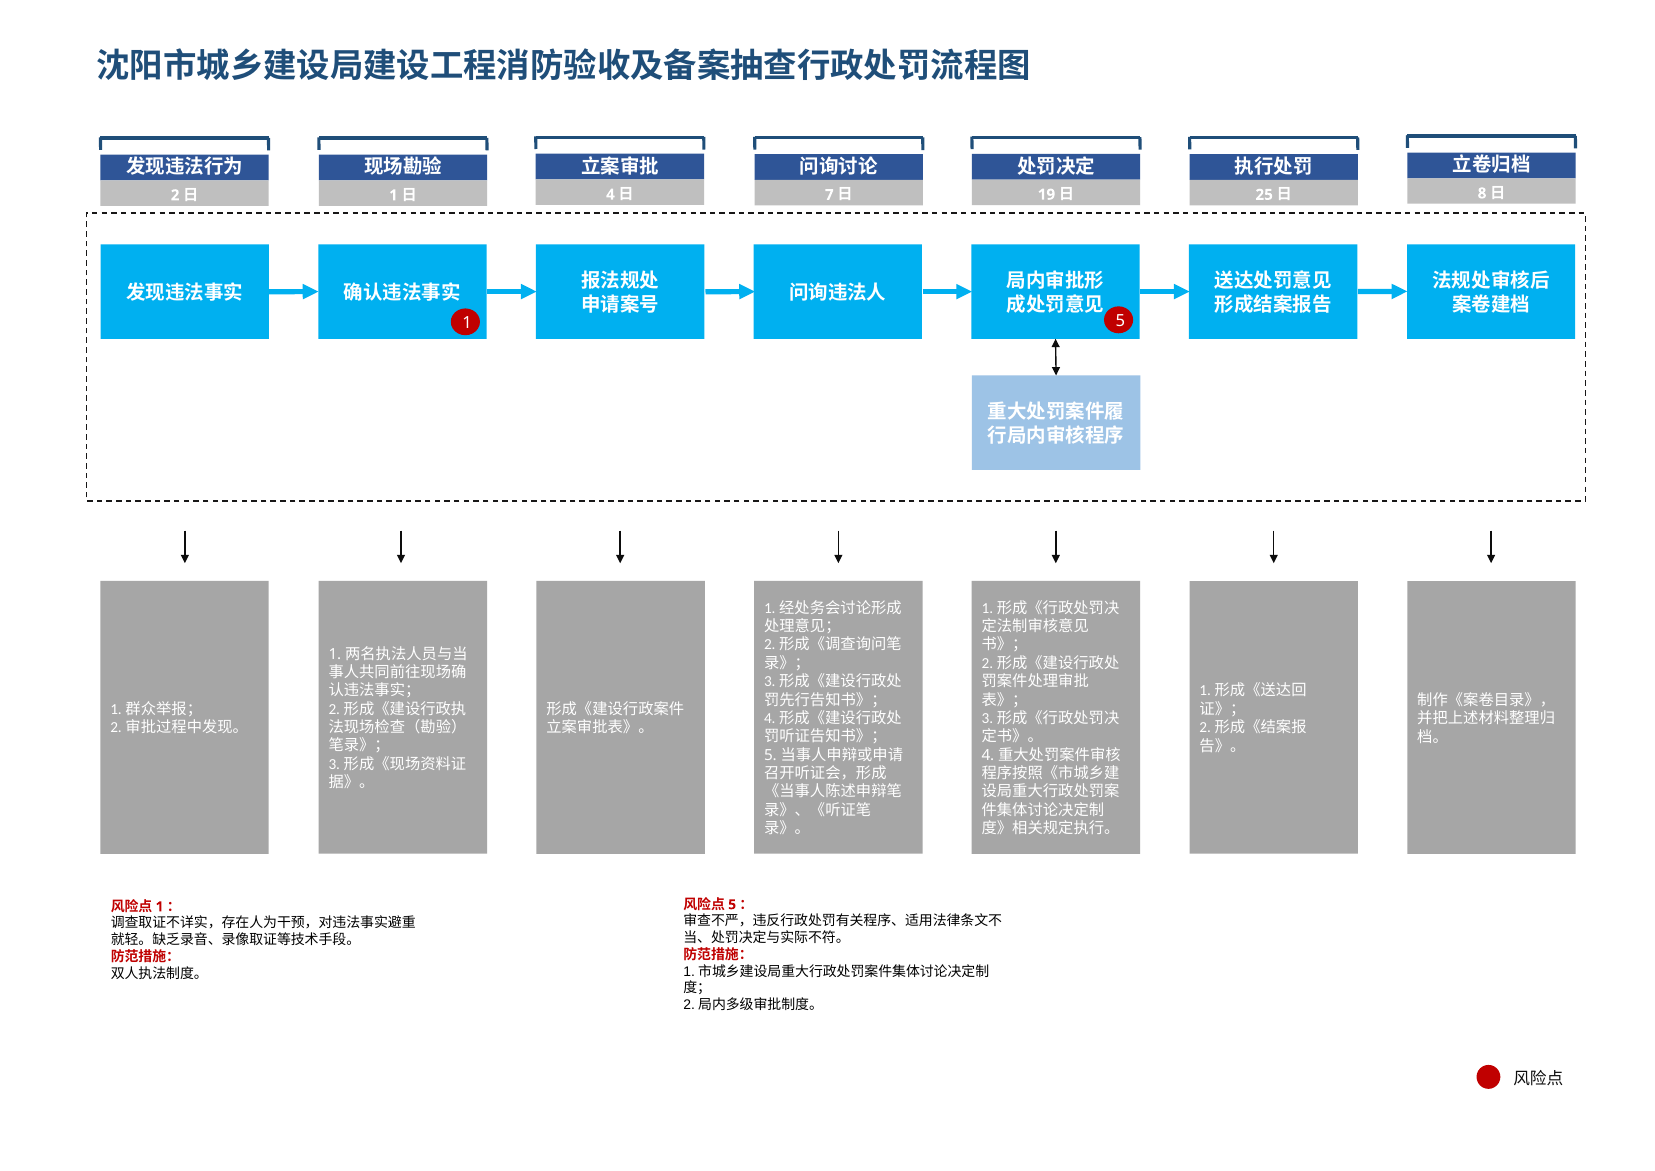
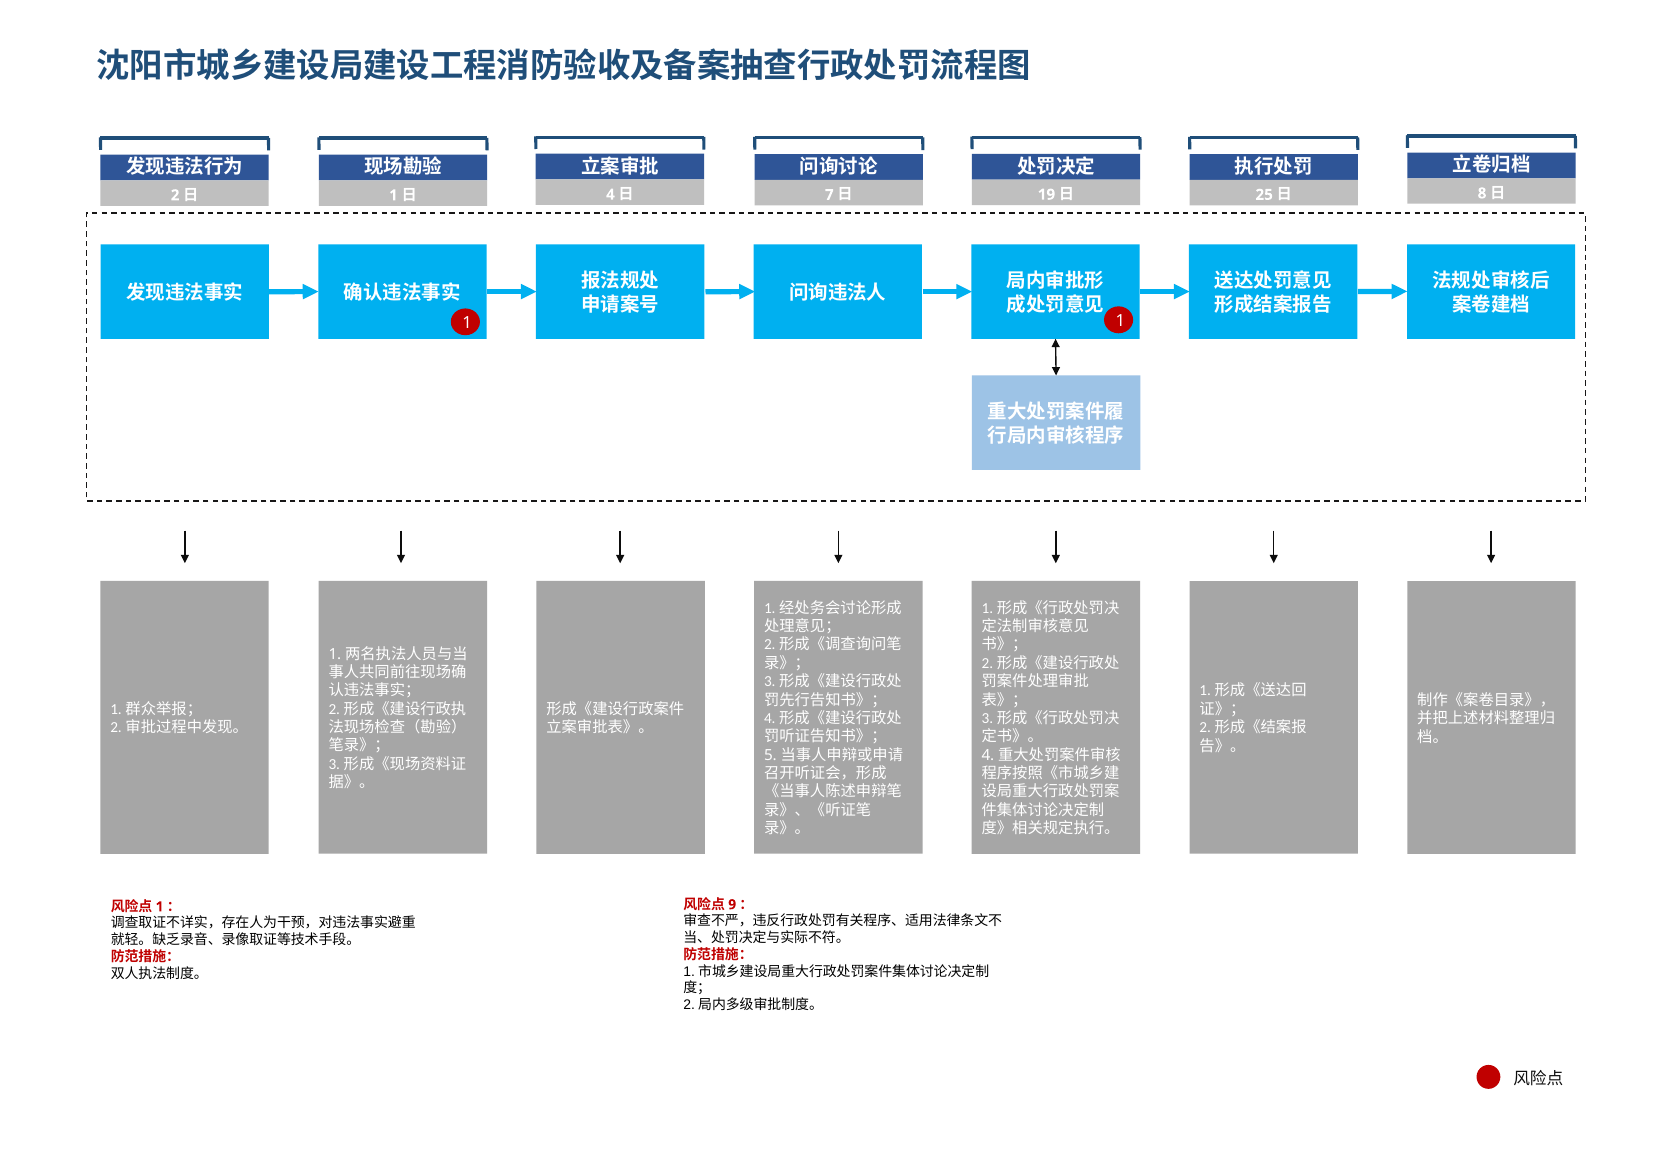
1 5: 5 -> 1
5 at (732, 904): 5 -> 9
